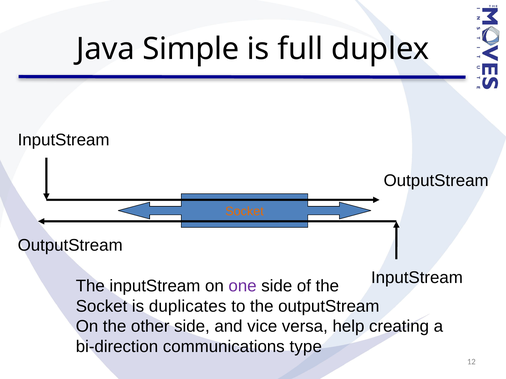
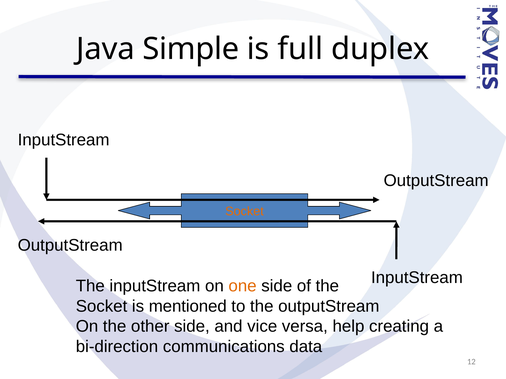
one colour: purple -> orange
duplicates: duplicates -> mentioned
type: type -> data
